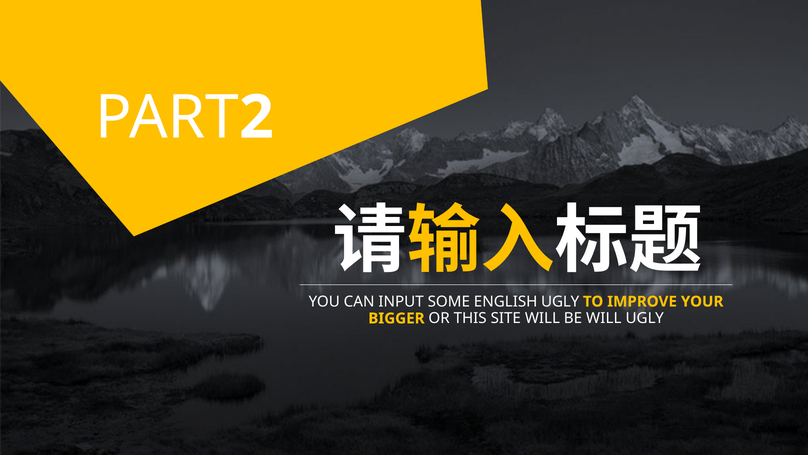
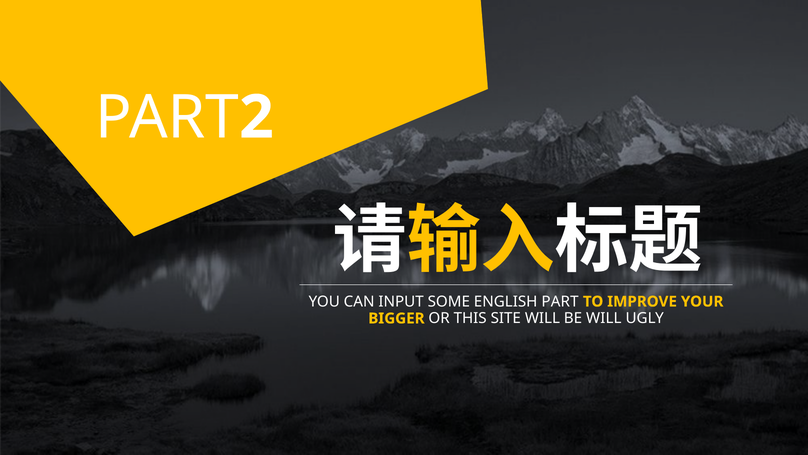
ENGLISH UGLY: UGLY -> PART
